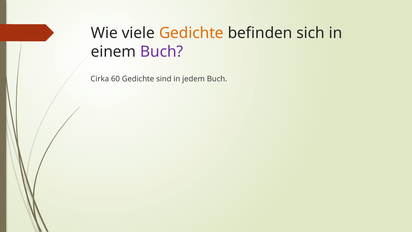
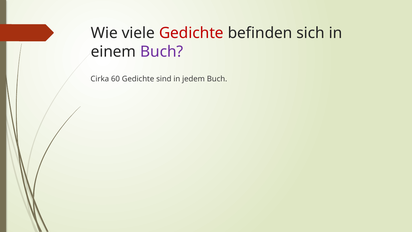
Gedichte at (191, 33) colour: orange -> red
